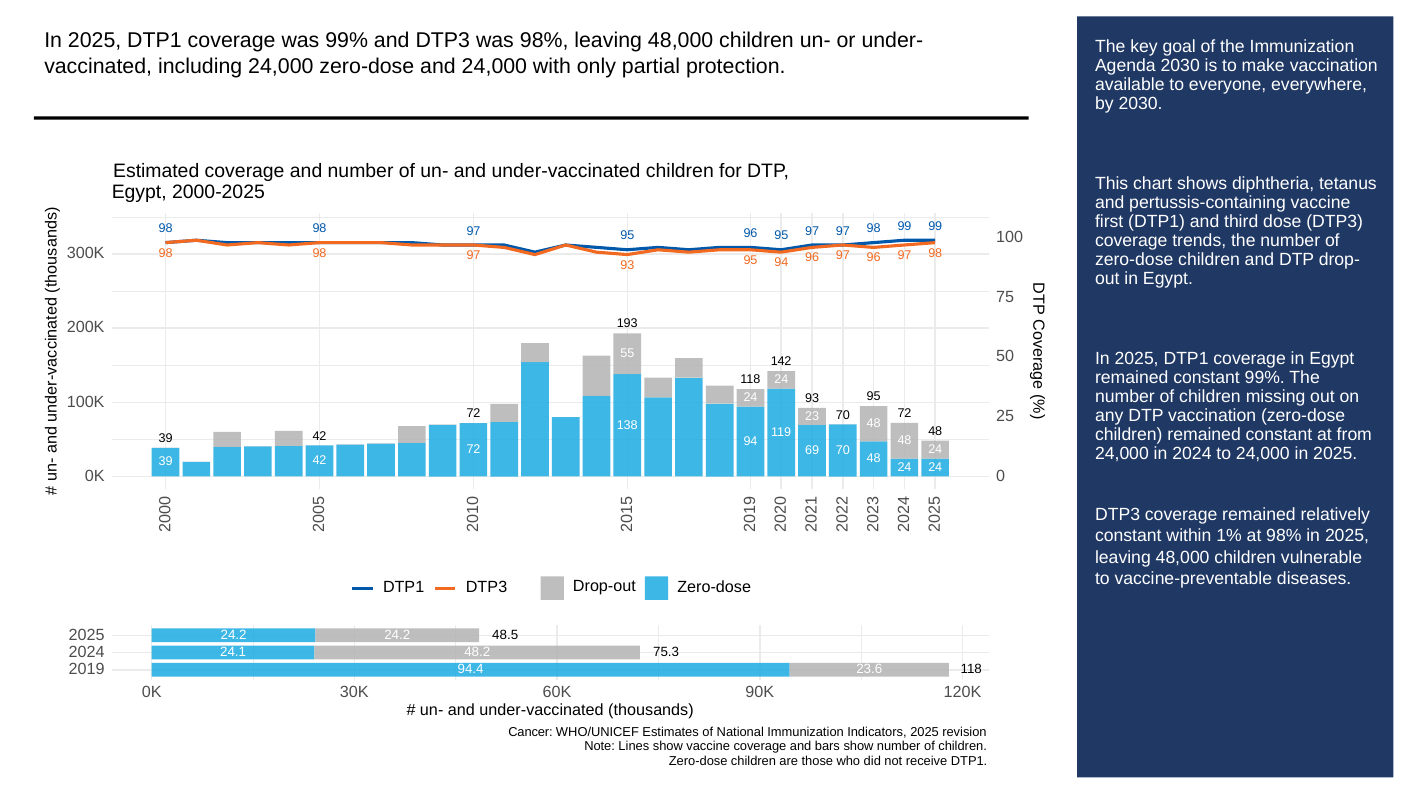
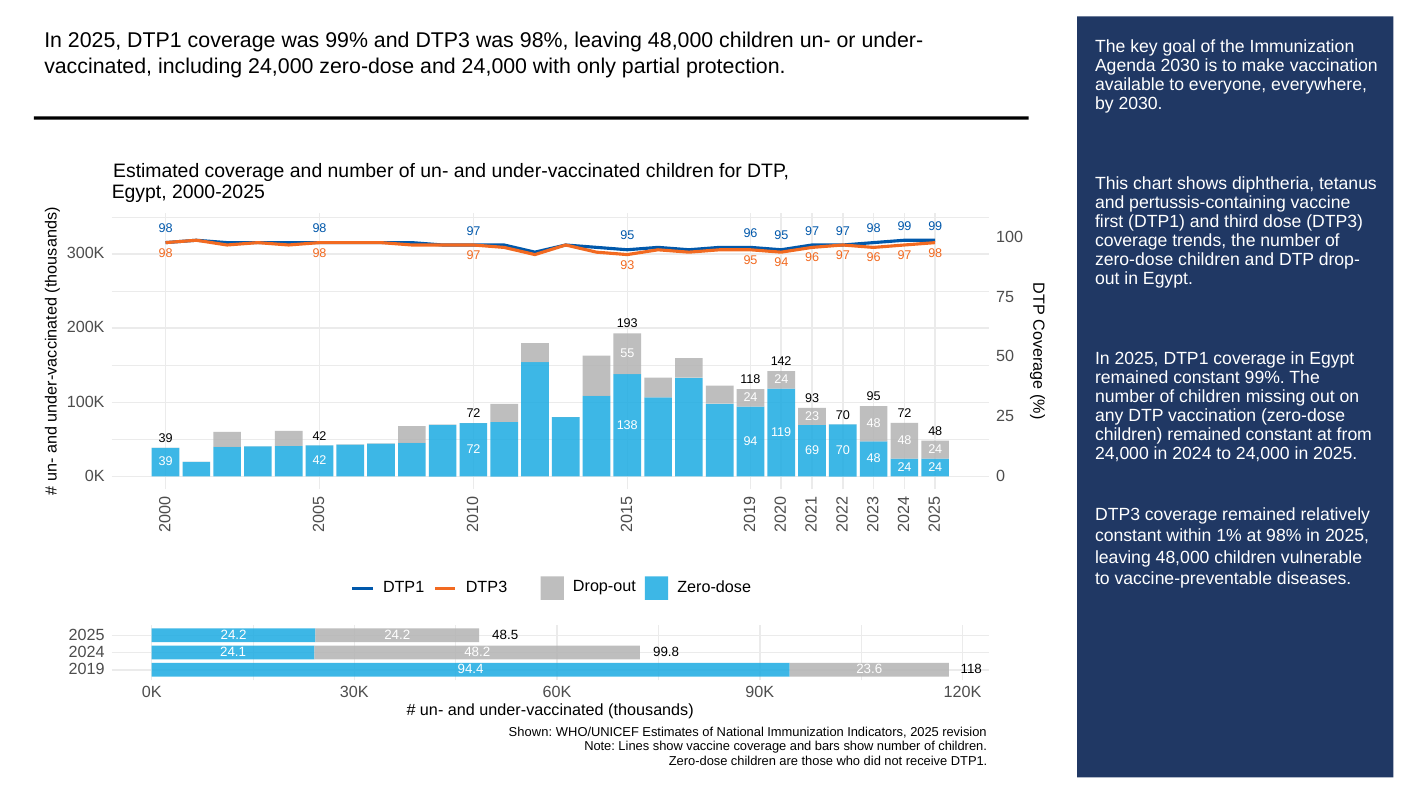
75.3: 75.3 -> 99.8
Cancer: Cancer -> Shown
